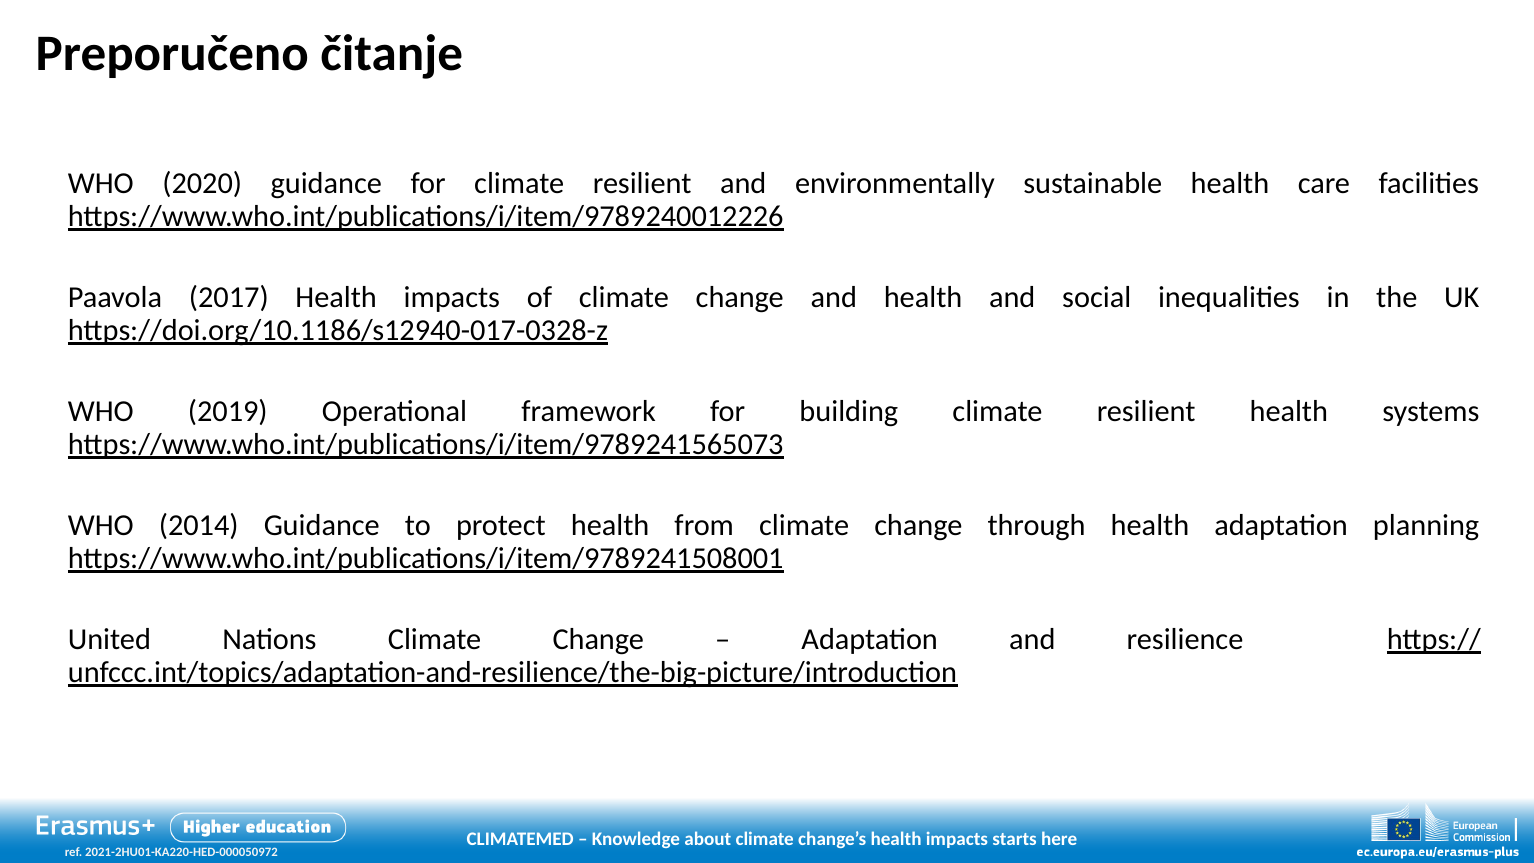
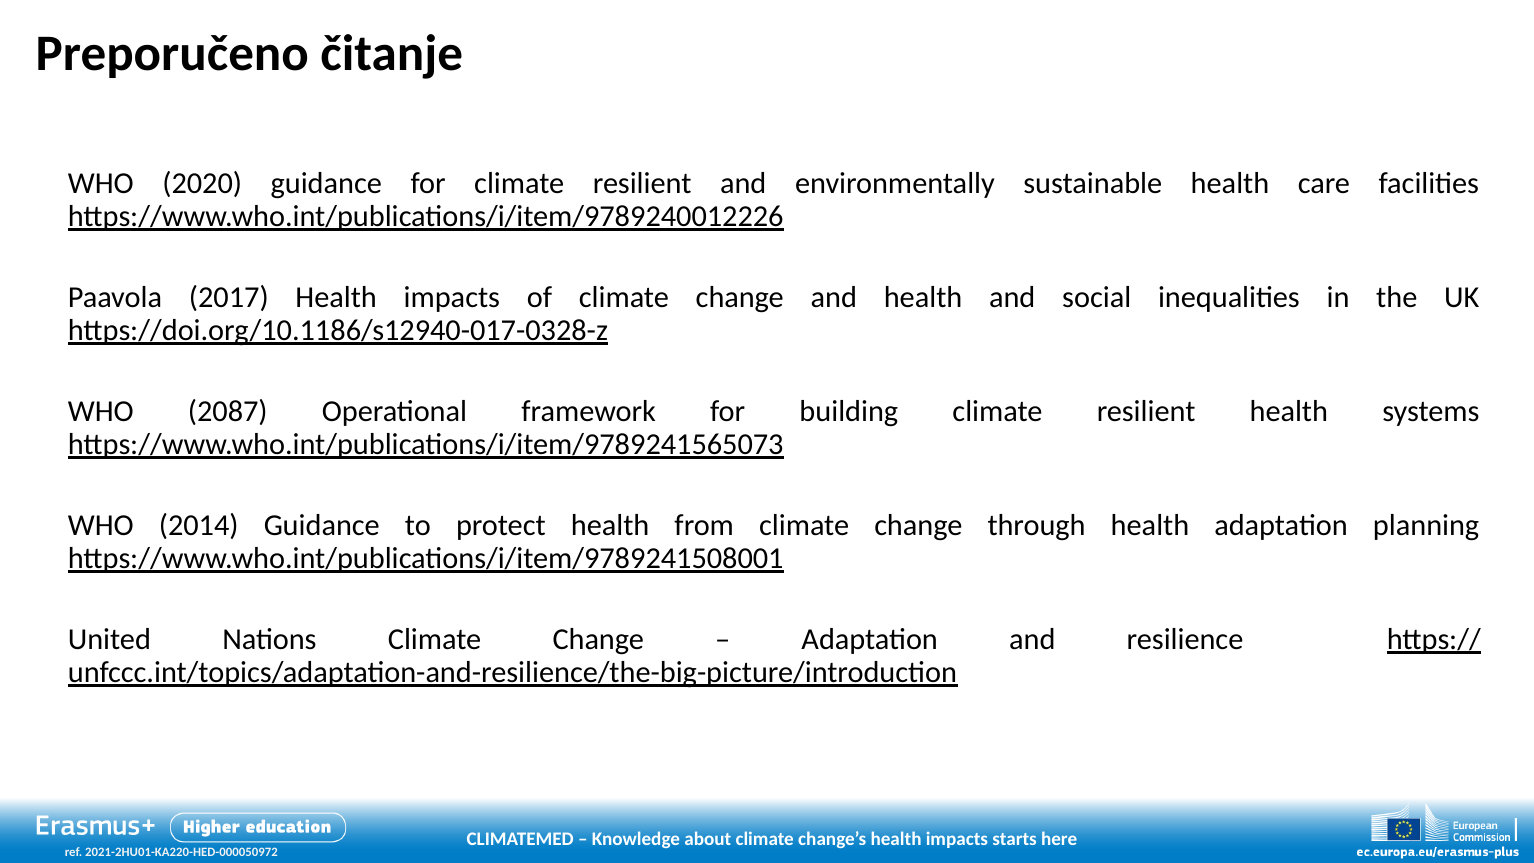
2019: 2019 -> 2087
